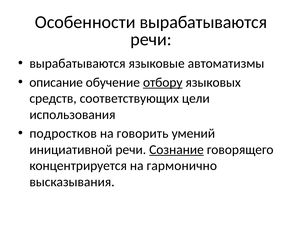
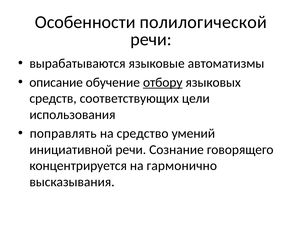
Особенности вырабатываются: вырабатываются -> полилогической
подростков: подростков -> поправлять
говорить: говорить -> средство
Сознание underline: present -> none
